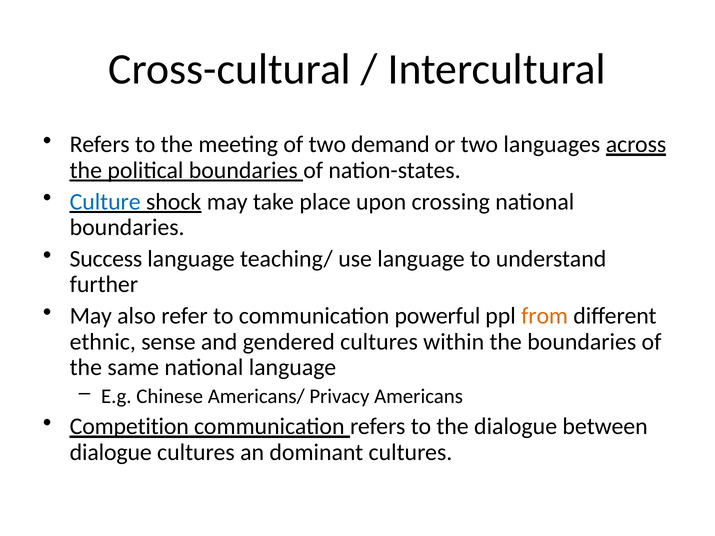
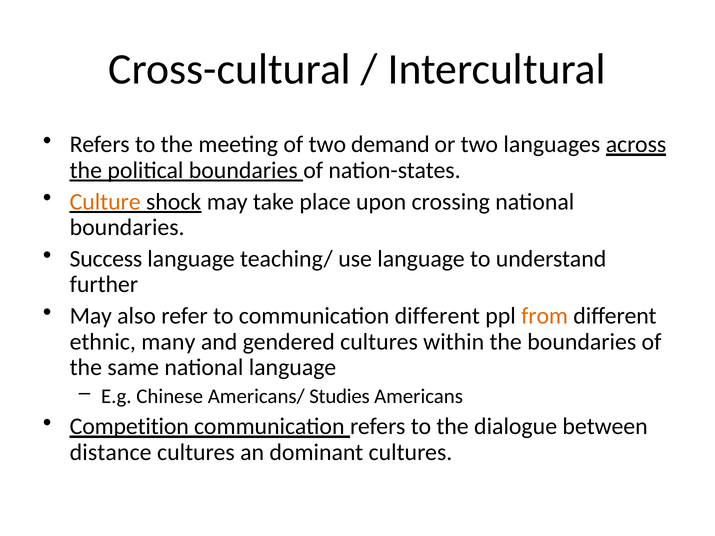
Culture colour: blue -> orange
communication powerful: powerful -> different
sense: sense -> many
Privacy: Privacy -> Studies
dialogue at (111, 452): dialogue -> distance
